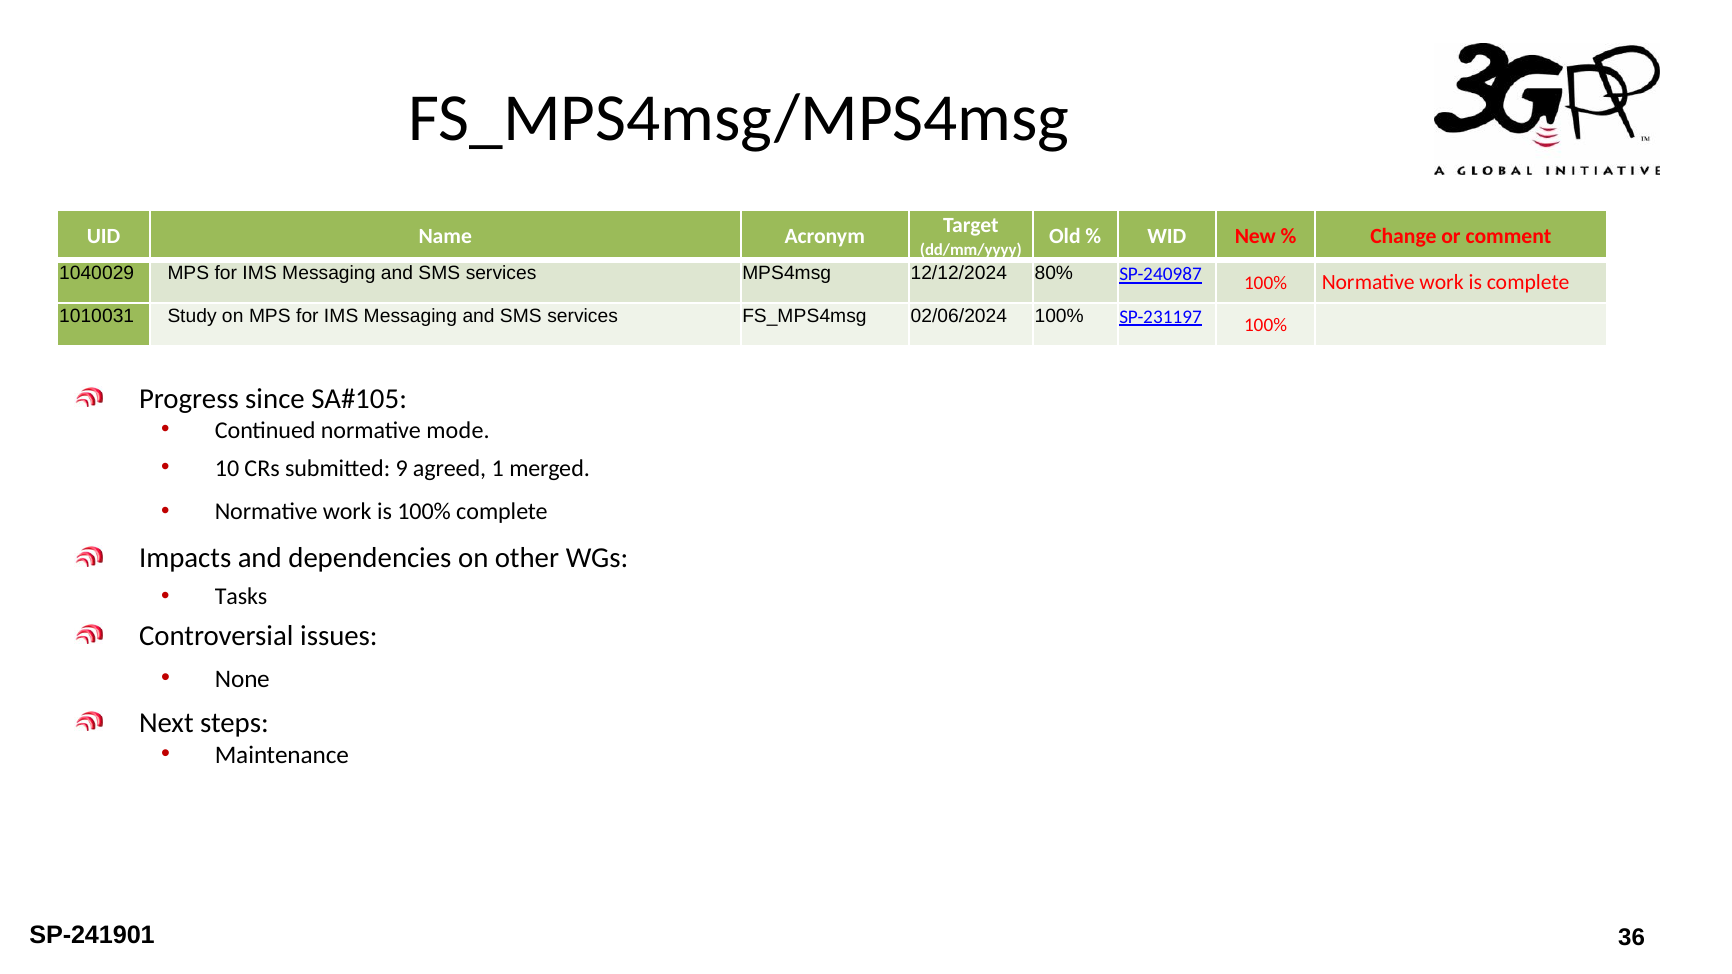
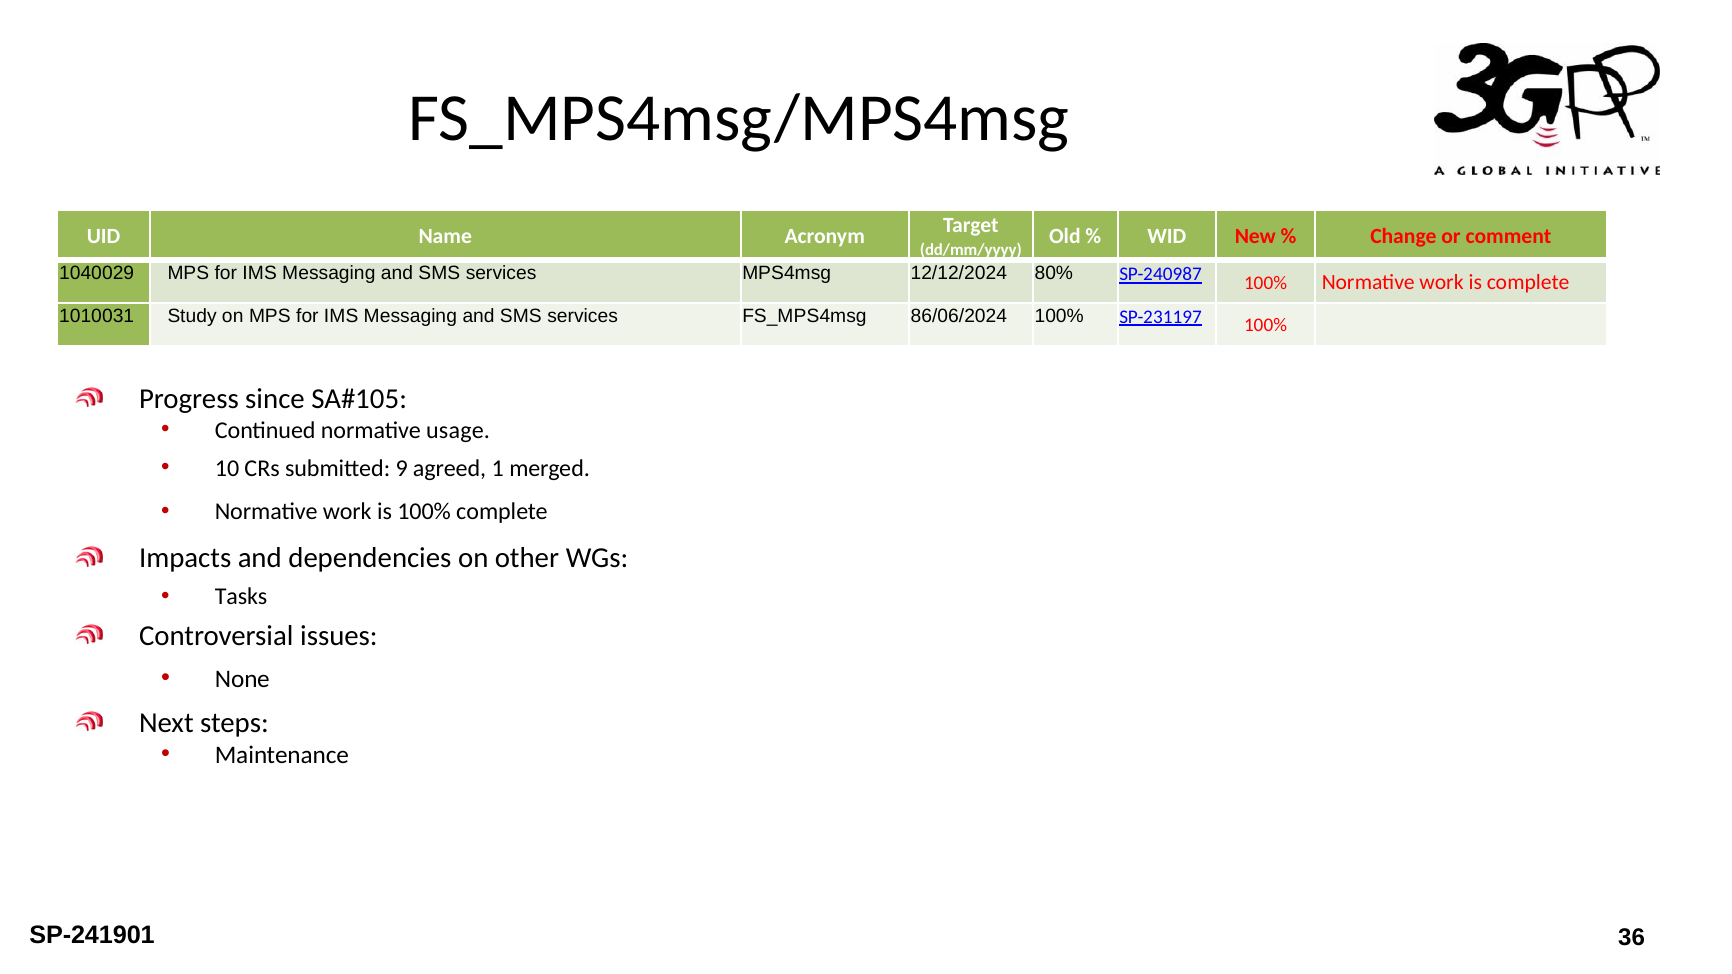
02/06/2024: 02/06/2024 -> 86/06/2024
mode: mode -> usage
